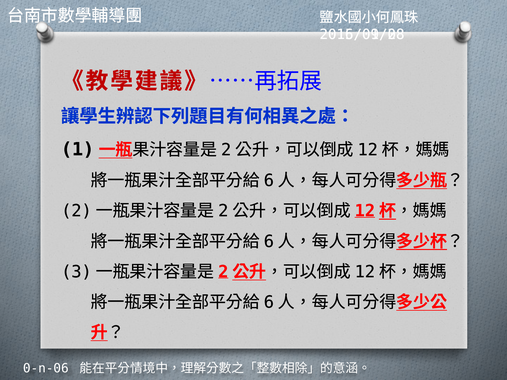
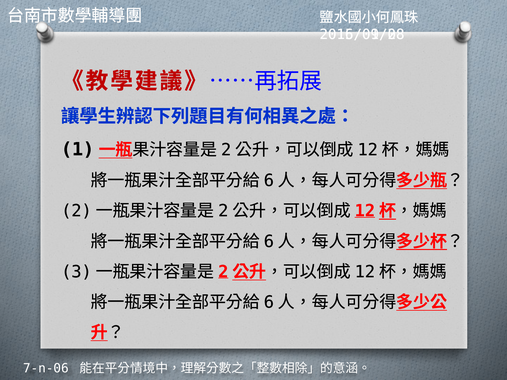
0-n-06: 0-n-06 -> 7-n-06
